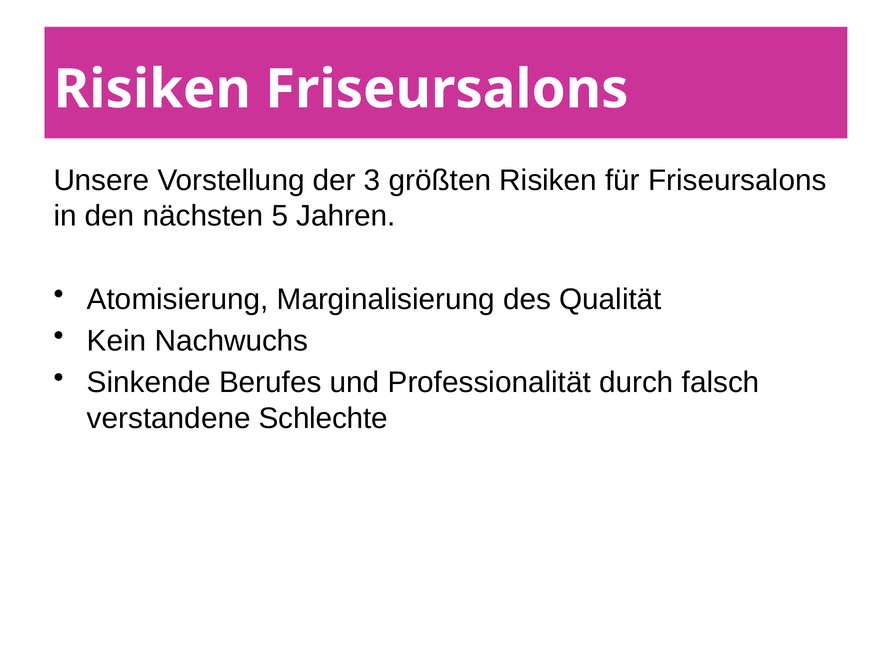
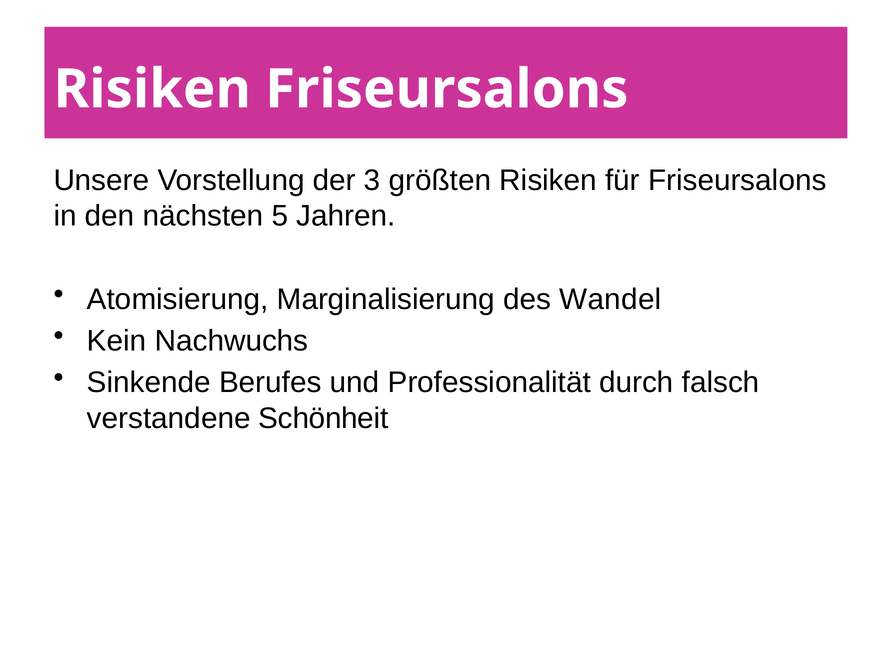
Qualität: Qualität -> Wandel
Schlechte: Schlechte -> Schönheit
